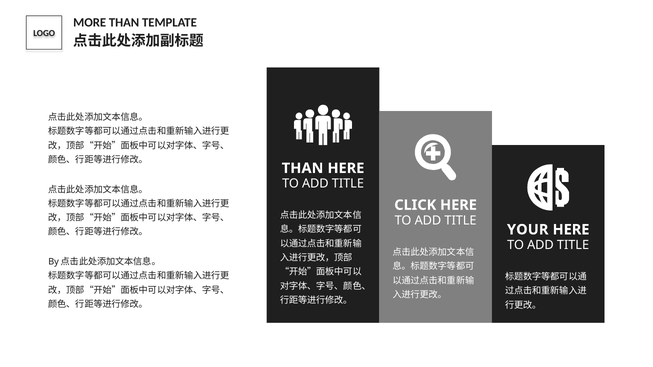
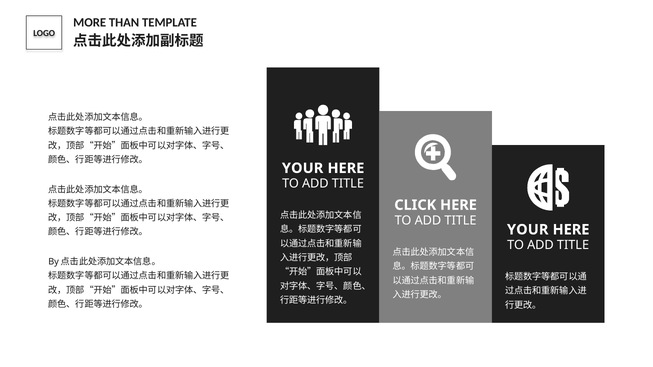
THAN at (303, 168): THAN -> YOUR
